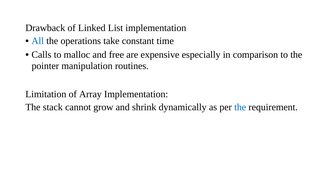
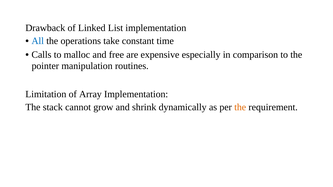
the at (240, 107) colour: blue -> orange
